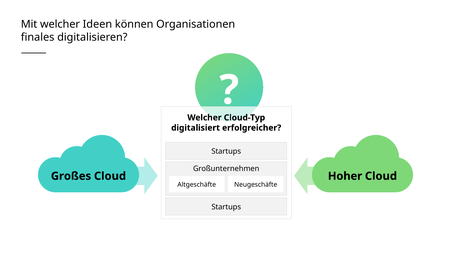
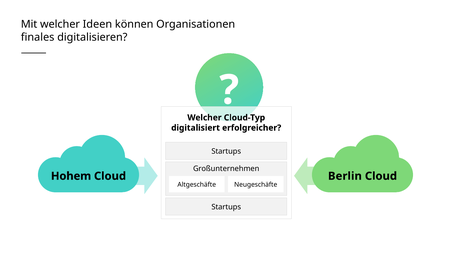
Großes: Großes -> Hohem
Hoher: Hoher -> Berlin
